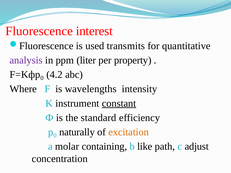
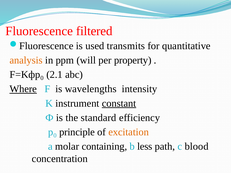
interest: interest -> filtered
analysis colour: purple -> orange
liter: liter -> will
4.2: 4.2 -> 2.1
Where underline: none -> present
naturally: naturally -> principle
like: like -> less
adjust: adjust -> blood
